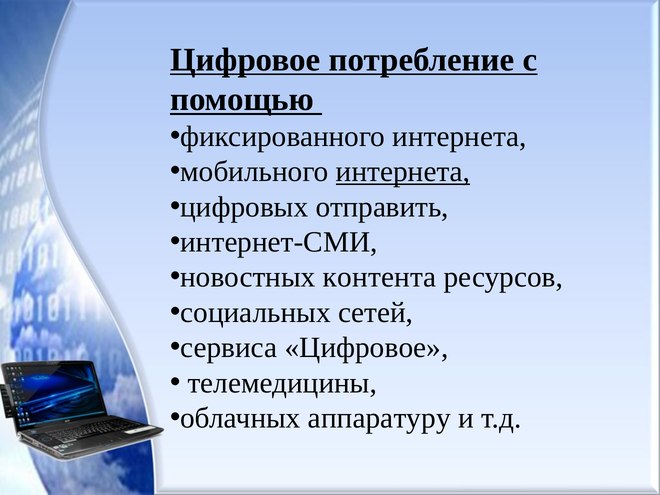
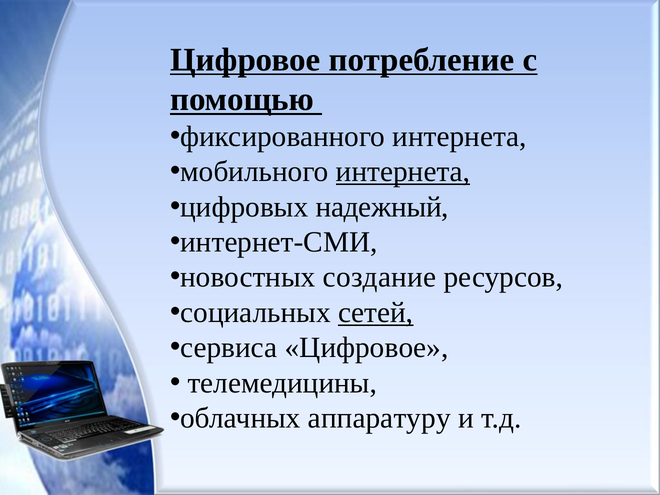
отправить: отправить -> надежный
контента: контента -> создание
сетей underline: none -> present
